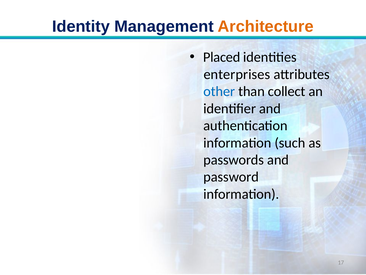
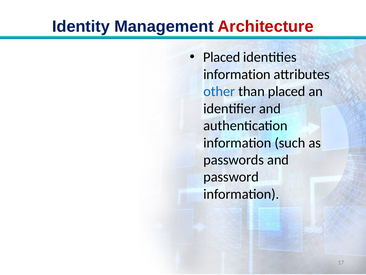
Architecture colour: orange -> red
enterprises at (237, 74): enterprises -> information
than collect: collect -> placed
